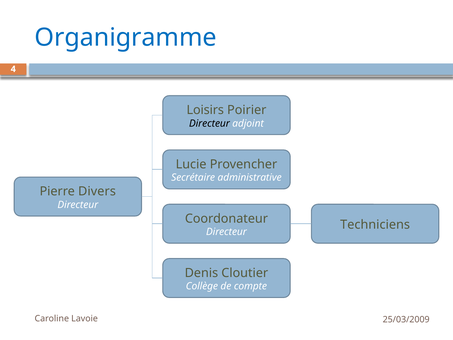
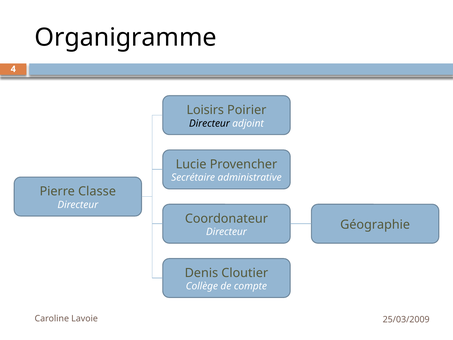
Organigramme colour: blue -> black
Divers: Divers -> Classe
Techniciens: Techniciens -> Géographie
